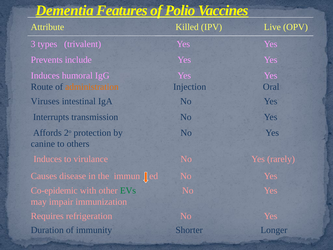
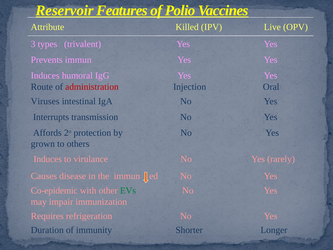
Dementia: Dementia -> Reservoir
Prevents include: include -> immun
administration colour: orange -> red
canine: canine -> grown
